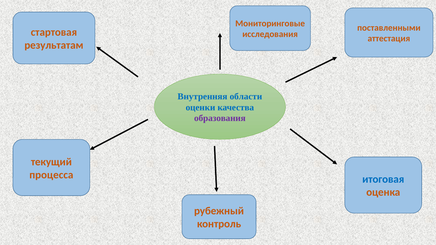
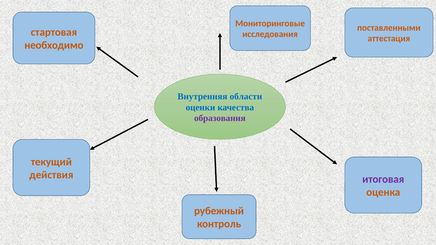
результатам: результатам -> необходимо
процесса: процесса -> действия
итоговая colour: blue -> purple
